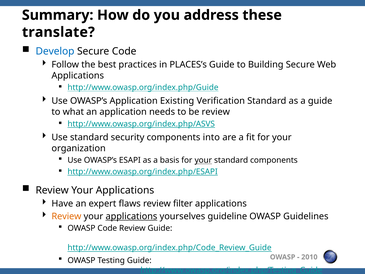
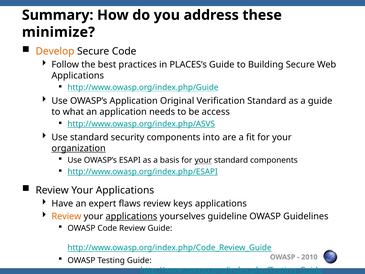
translate: translate -> minimize
Develop colour: blue -> orange
Existing: Existing -> Original
be review: review -> access
organization underline: none -> present
filter: filter -> keys
